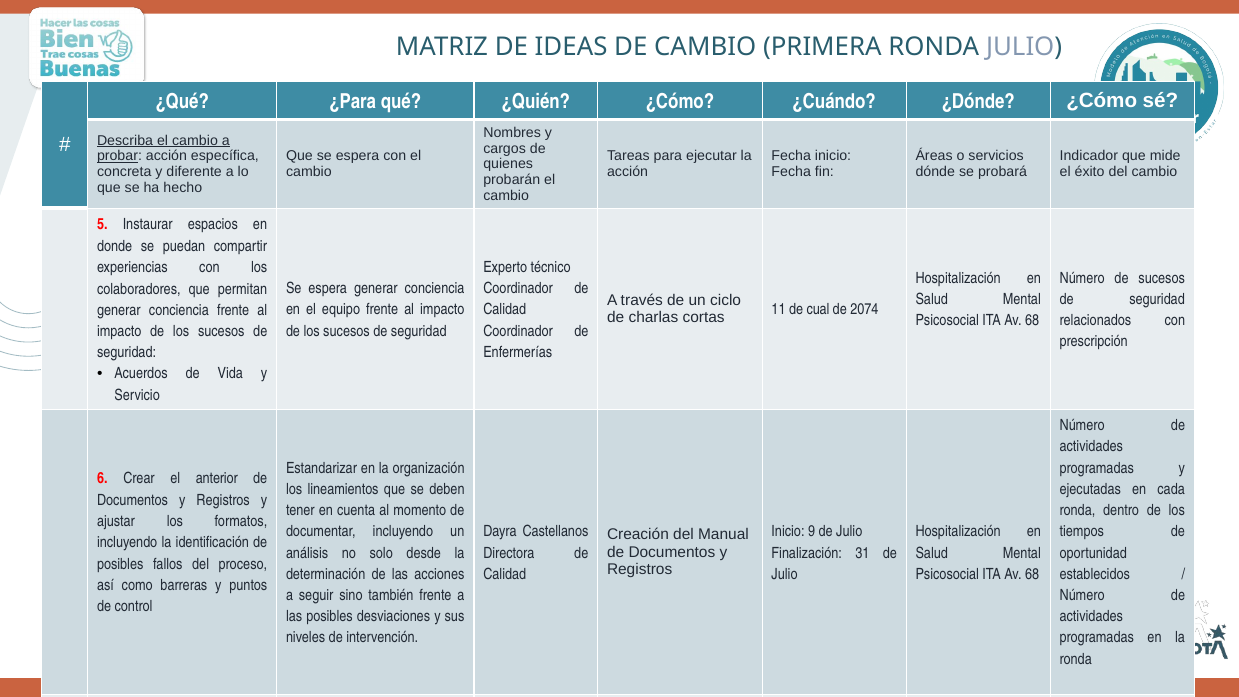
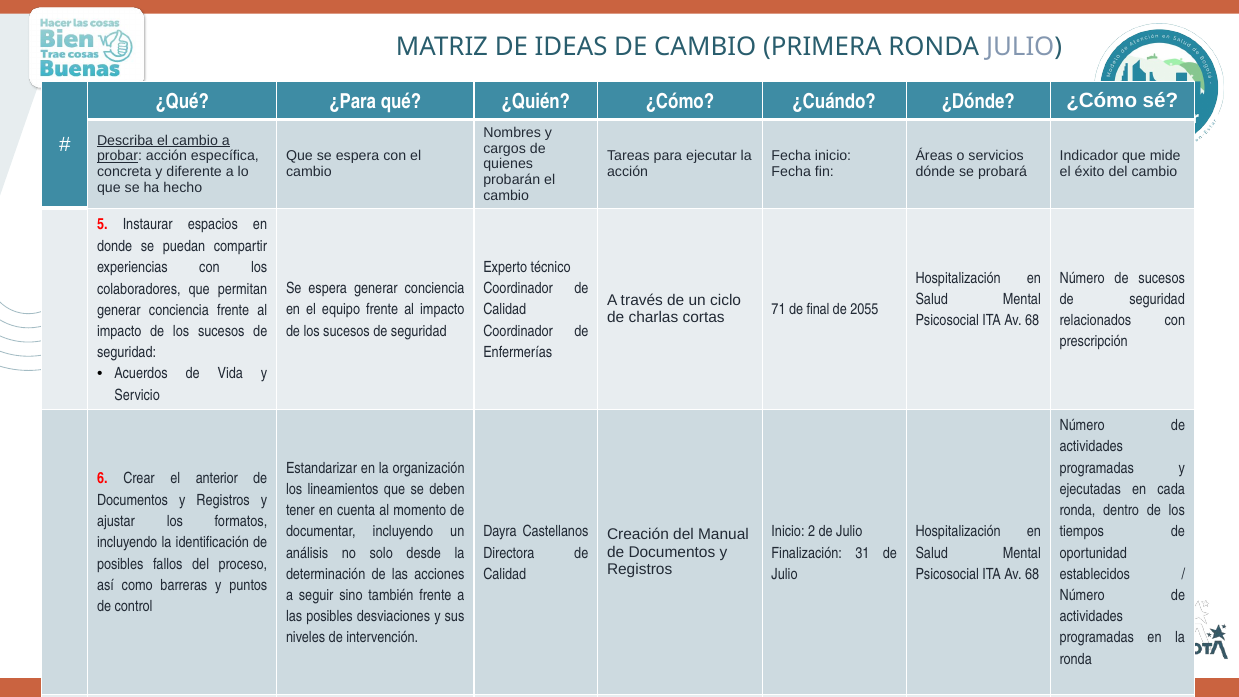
11: 11 -> 71
cual: cual -> final
2074: 2074 -> 2055
9: 9 -> 2
